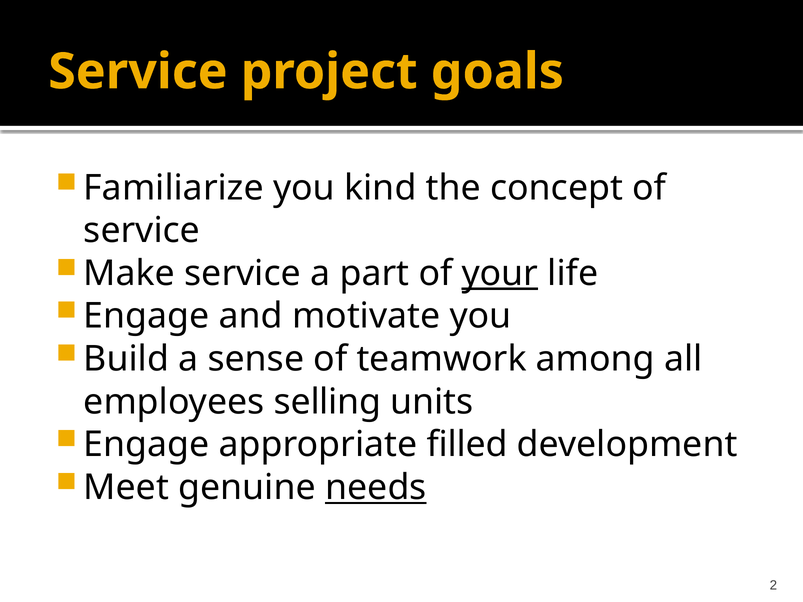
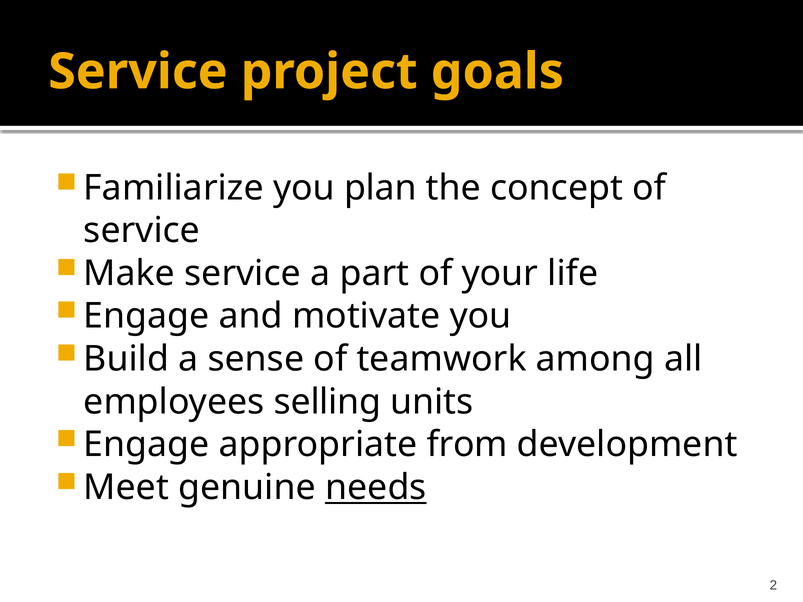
kind: kind -> plan
your underline: present -> none
filled: filled -> from
